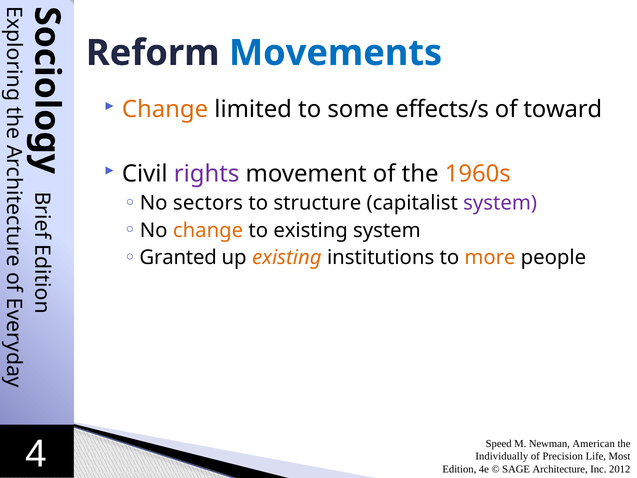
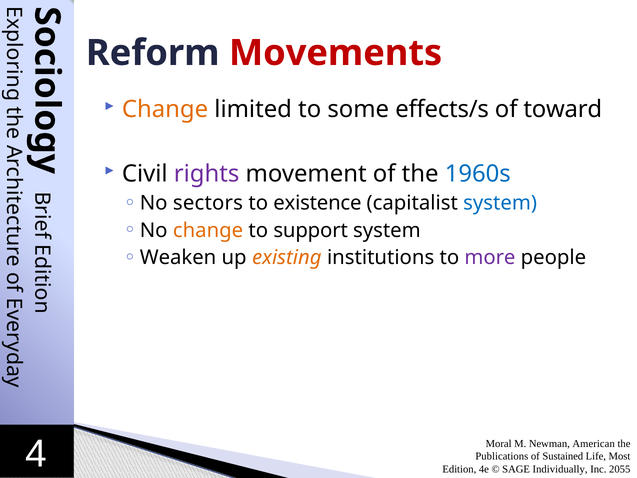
Movements colour: blue -> red
1960s colour: orange -> blue
structure: structure -> existence
system at (500, 203) colour: purple -> blue
to existing: existing -> support
Granted: Granted -> Weaken
more colour: orange -> purple
Speed: Speed -> Moral
Individually: Individually -> Publications
Precision: Precision -> Sustained
Architecture: Architecture -> Individually
2012: 2012 -> 2055
